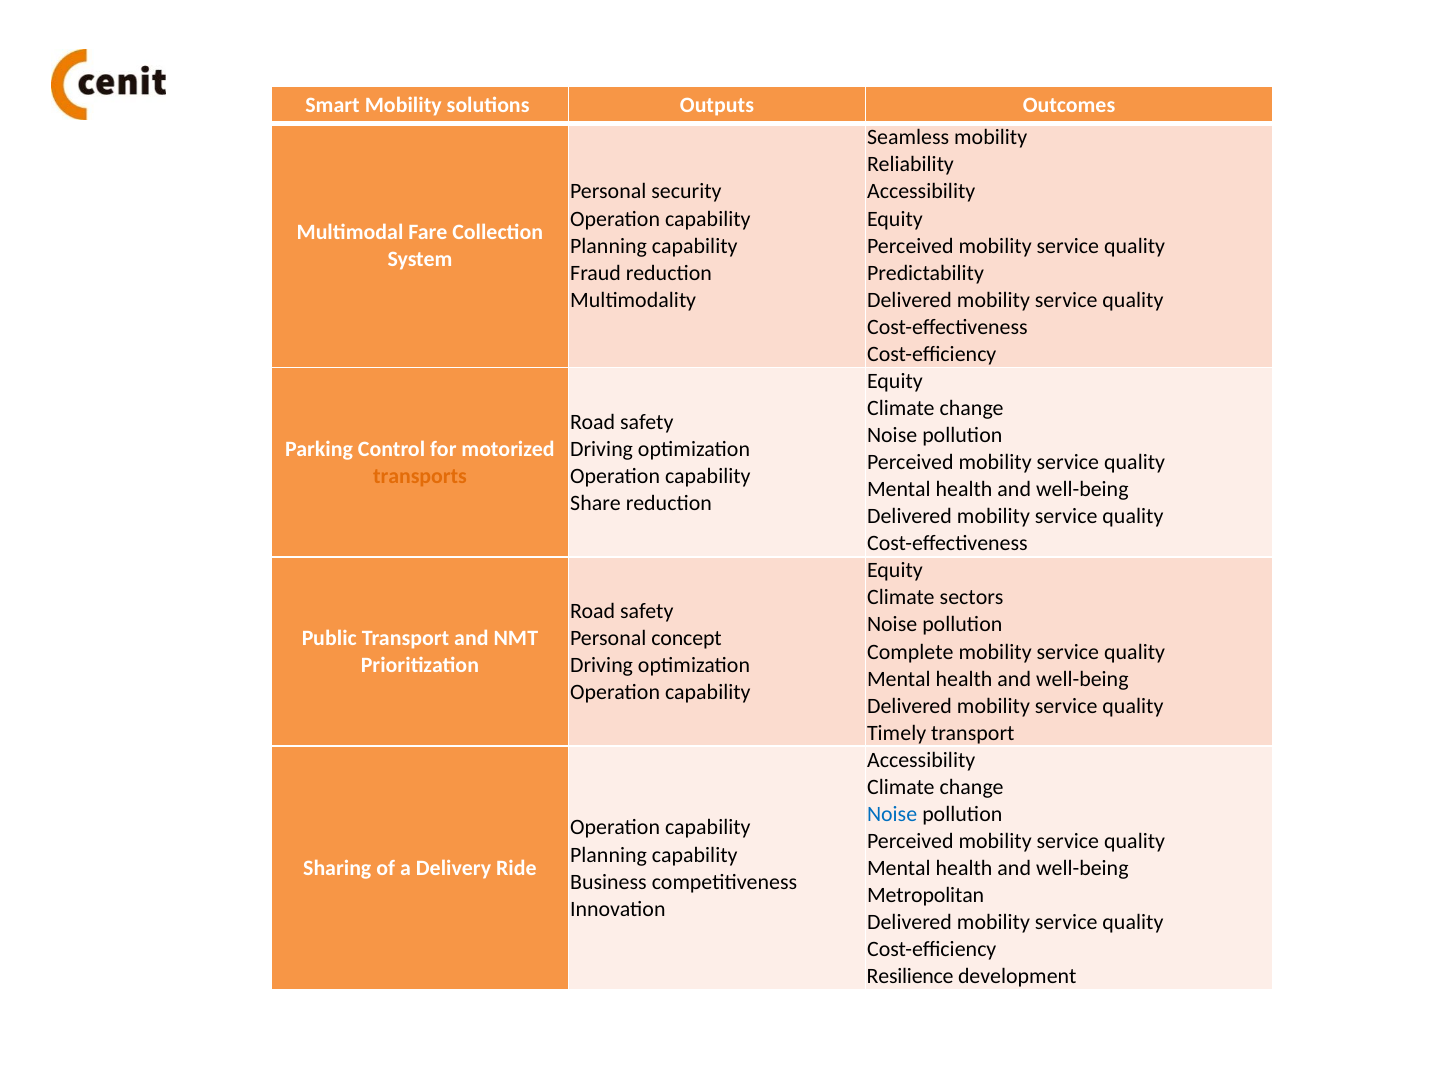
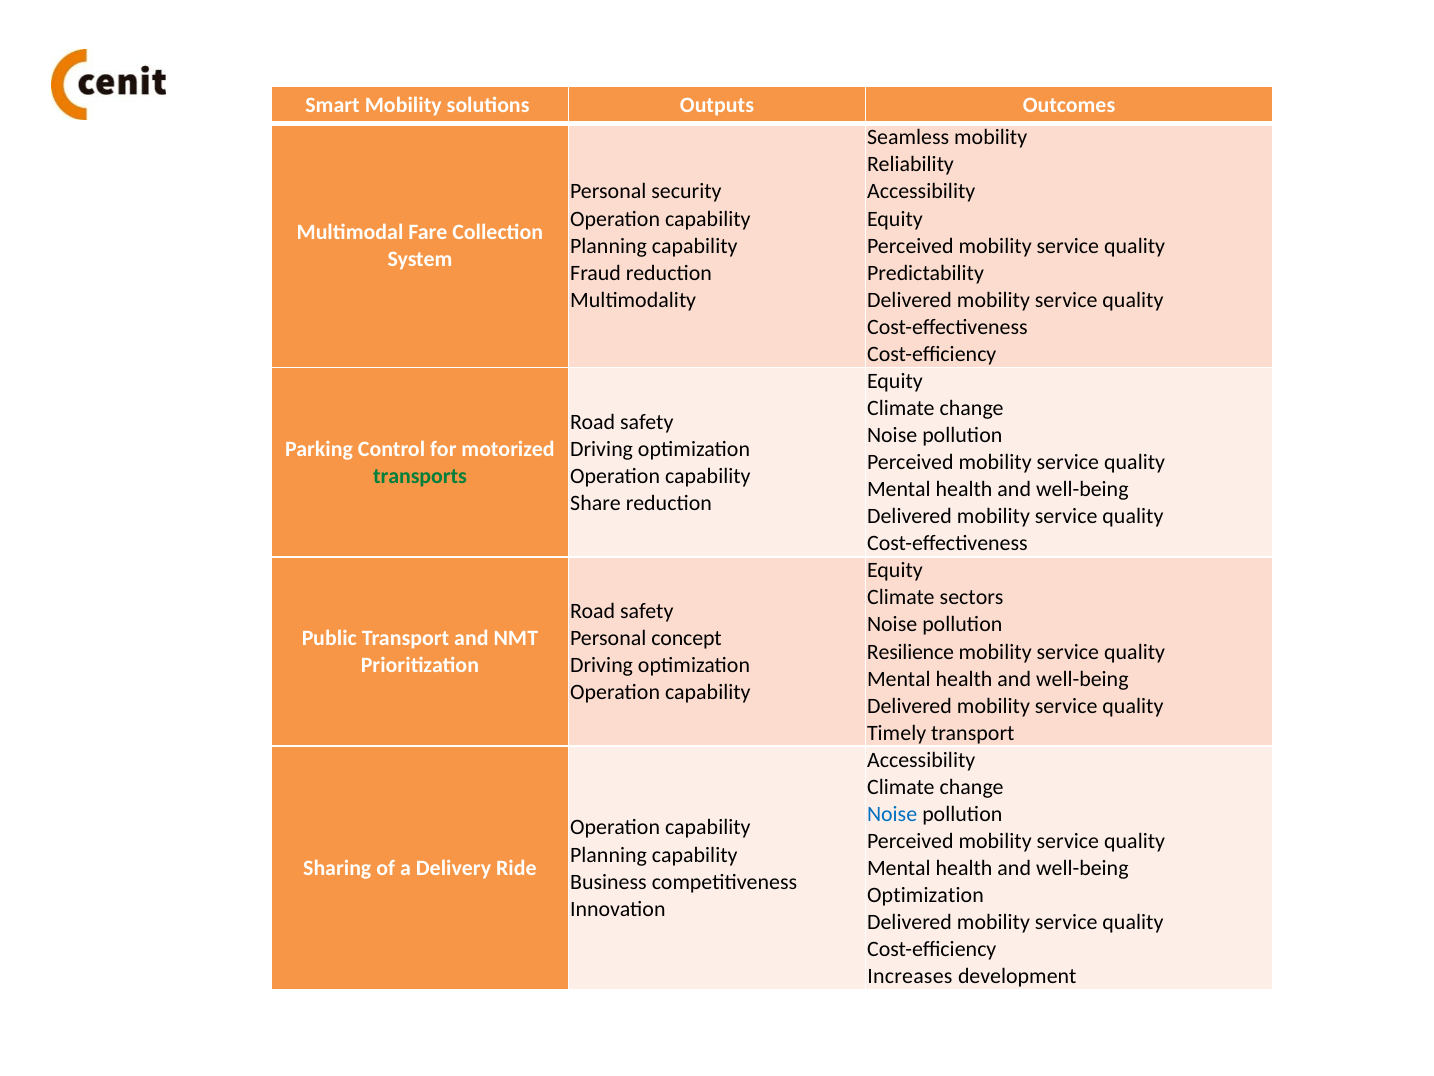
transports colour: orange -> green
Complete: Complete -> Resilience
Metropolitan at (926, 895): Metropolitan -> Optimization
Resilience: Resilience -> Increases
